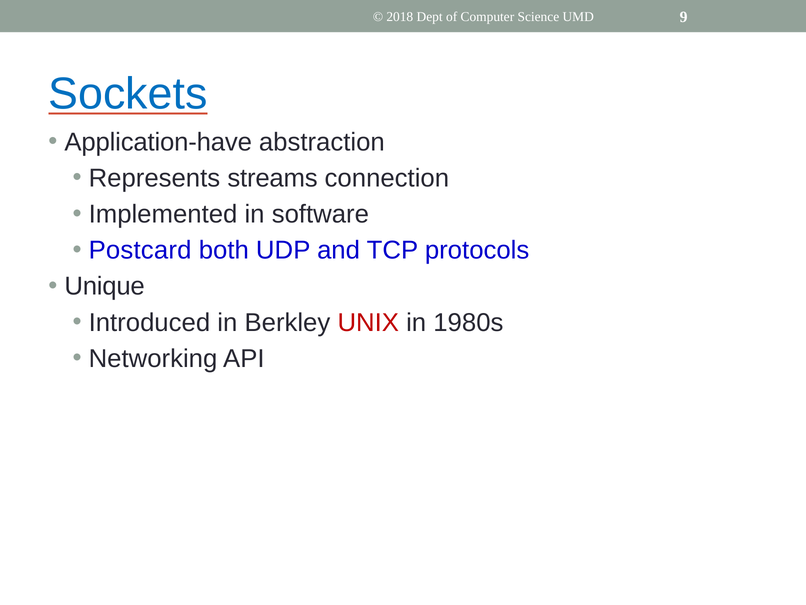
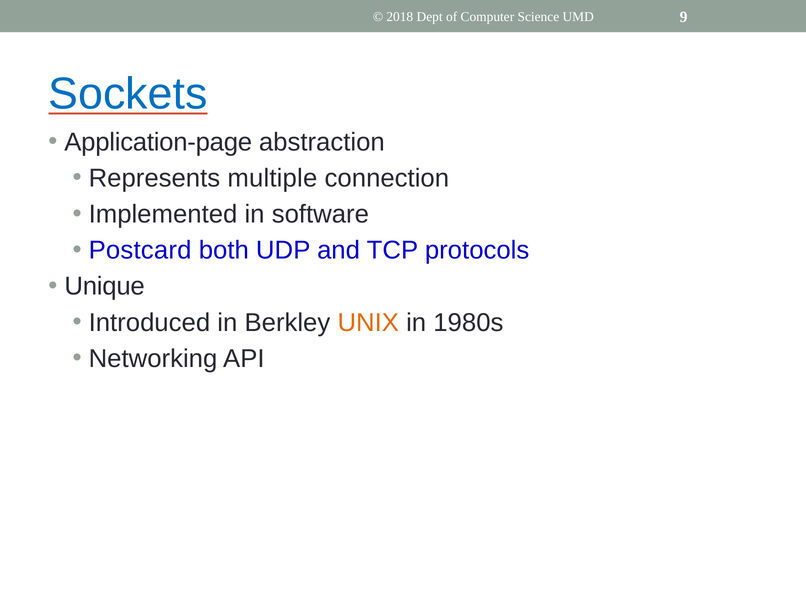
Application-have: Application-have -> Application-page
streams: streams -> multiple
UNIX colour: red -> orange
